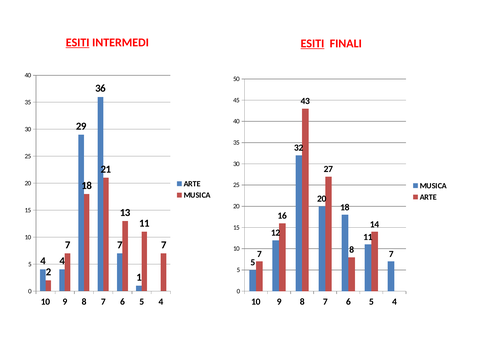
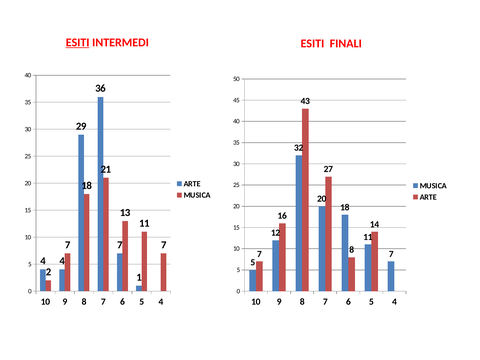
ESITI at (312, 43) underline: present -> none
